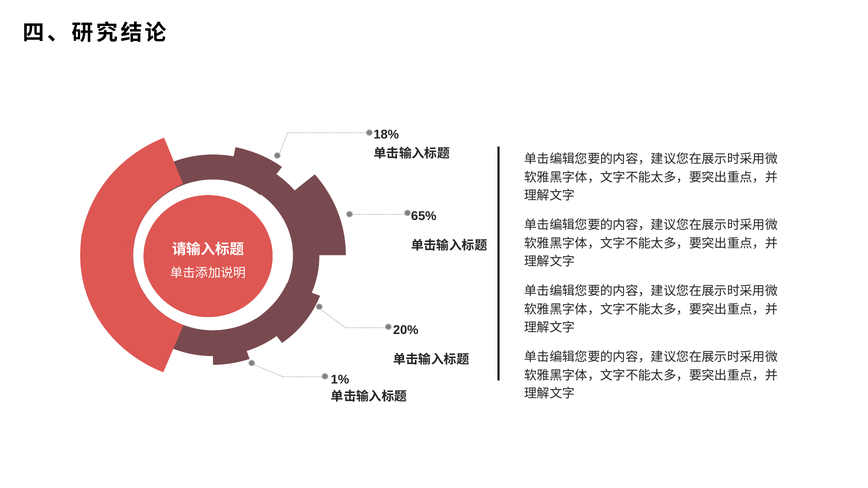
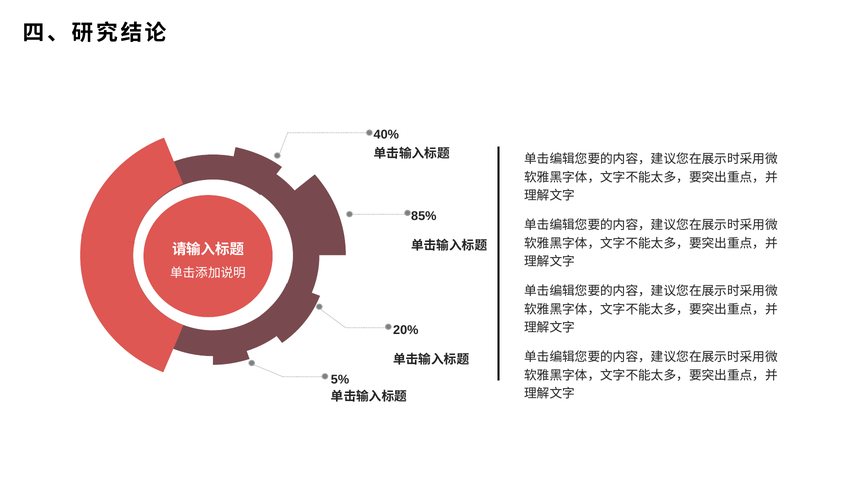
18%: 18% -> 40%
65%: 65% -> 85%
1%: 1% -> 5%
